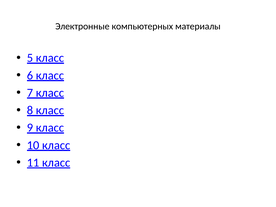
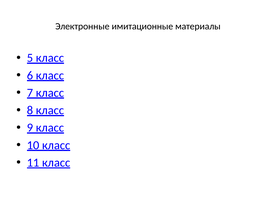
компьютерных: компьютерных -> имитационные
